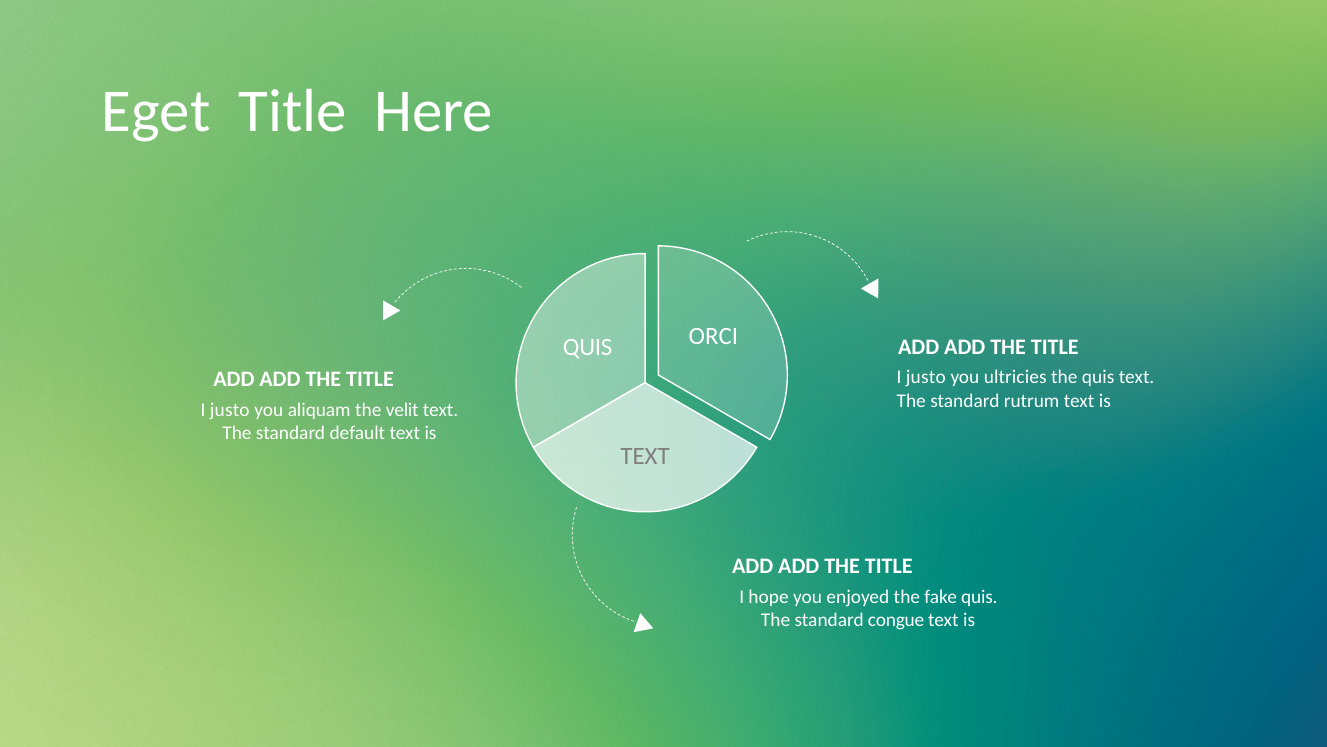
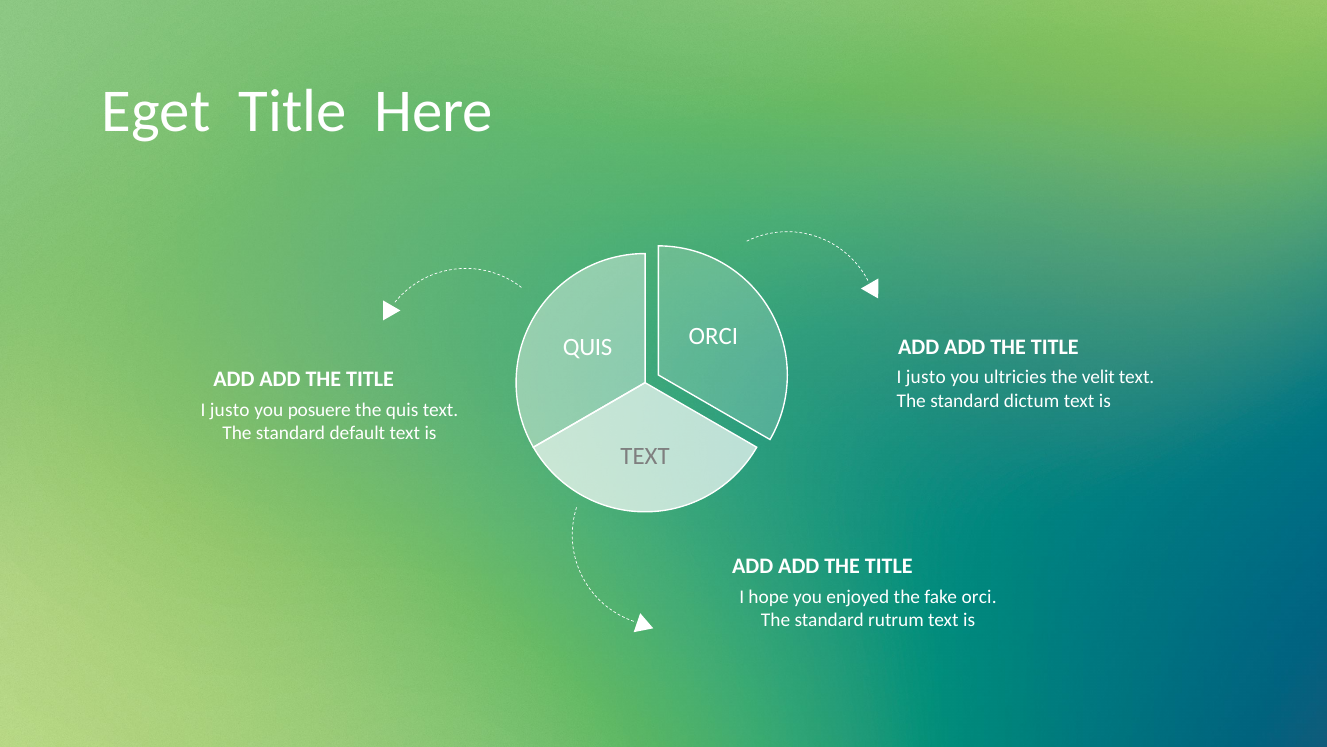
the quis: quis -> velit
rutrum: rutrum -> dictum
aliquam: aliquam -> posuere
the velit: velit -> quis
fake quis: quis -> orci
congue: congue -> rutrum
